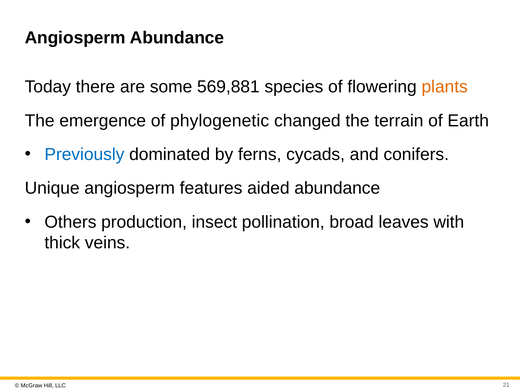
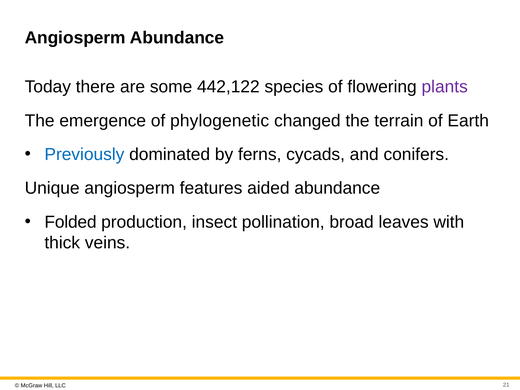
569,881: 569,881 -> 442,122
plants colour: orange -> purple
Others: Others -> Folded
